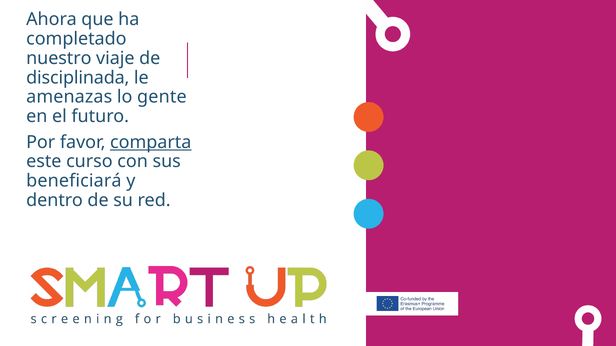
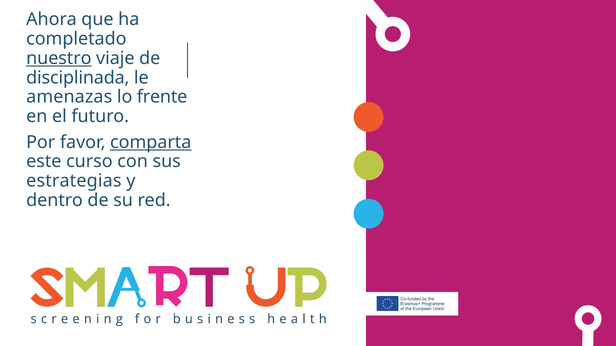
nuestro underline: none -> present
gente: gente -> frente
beneficiará: beneficiará -> estrategias
